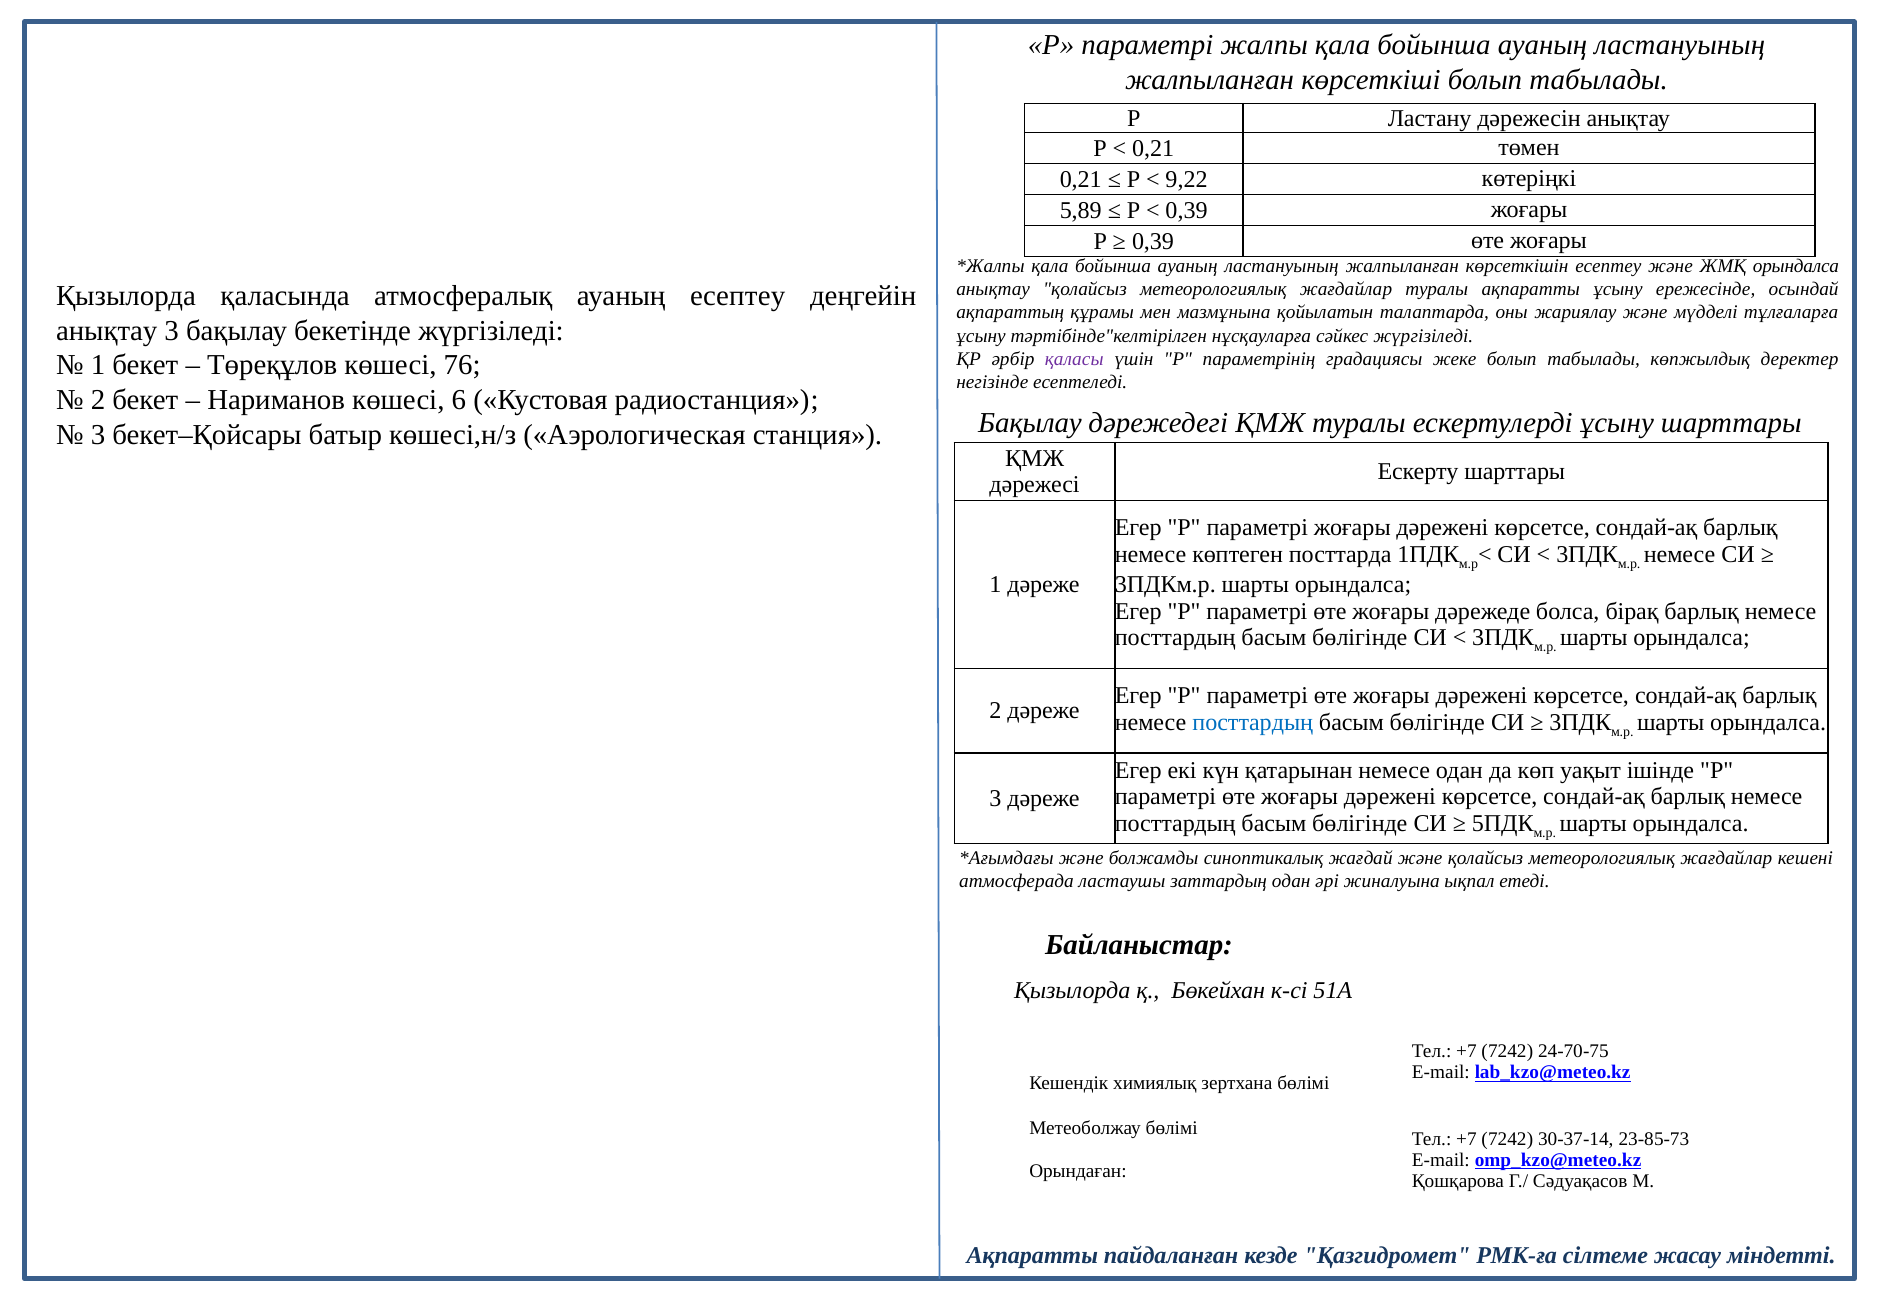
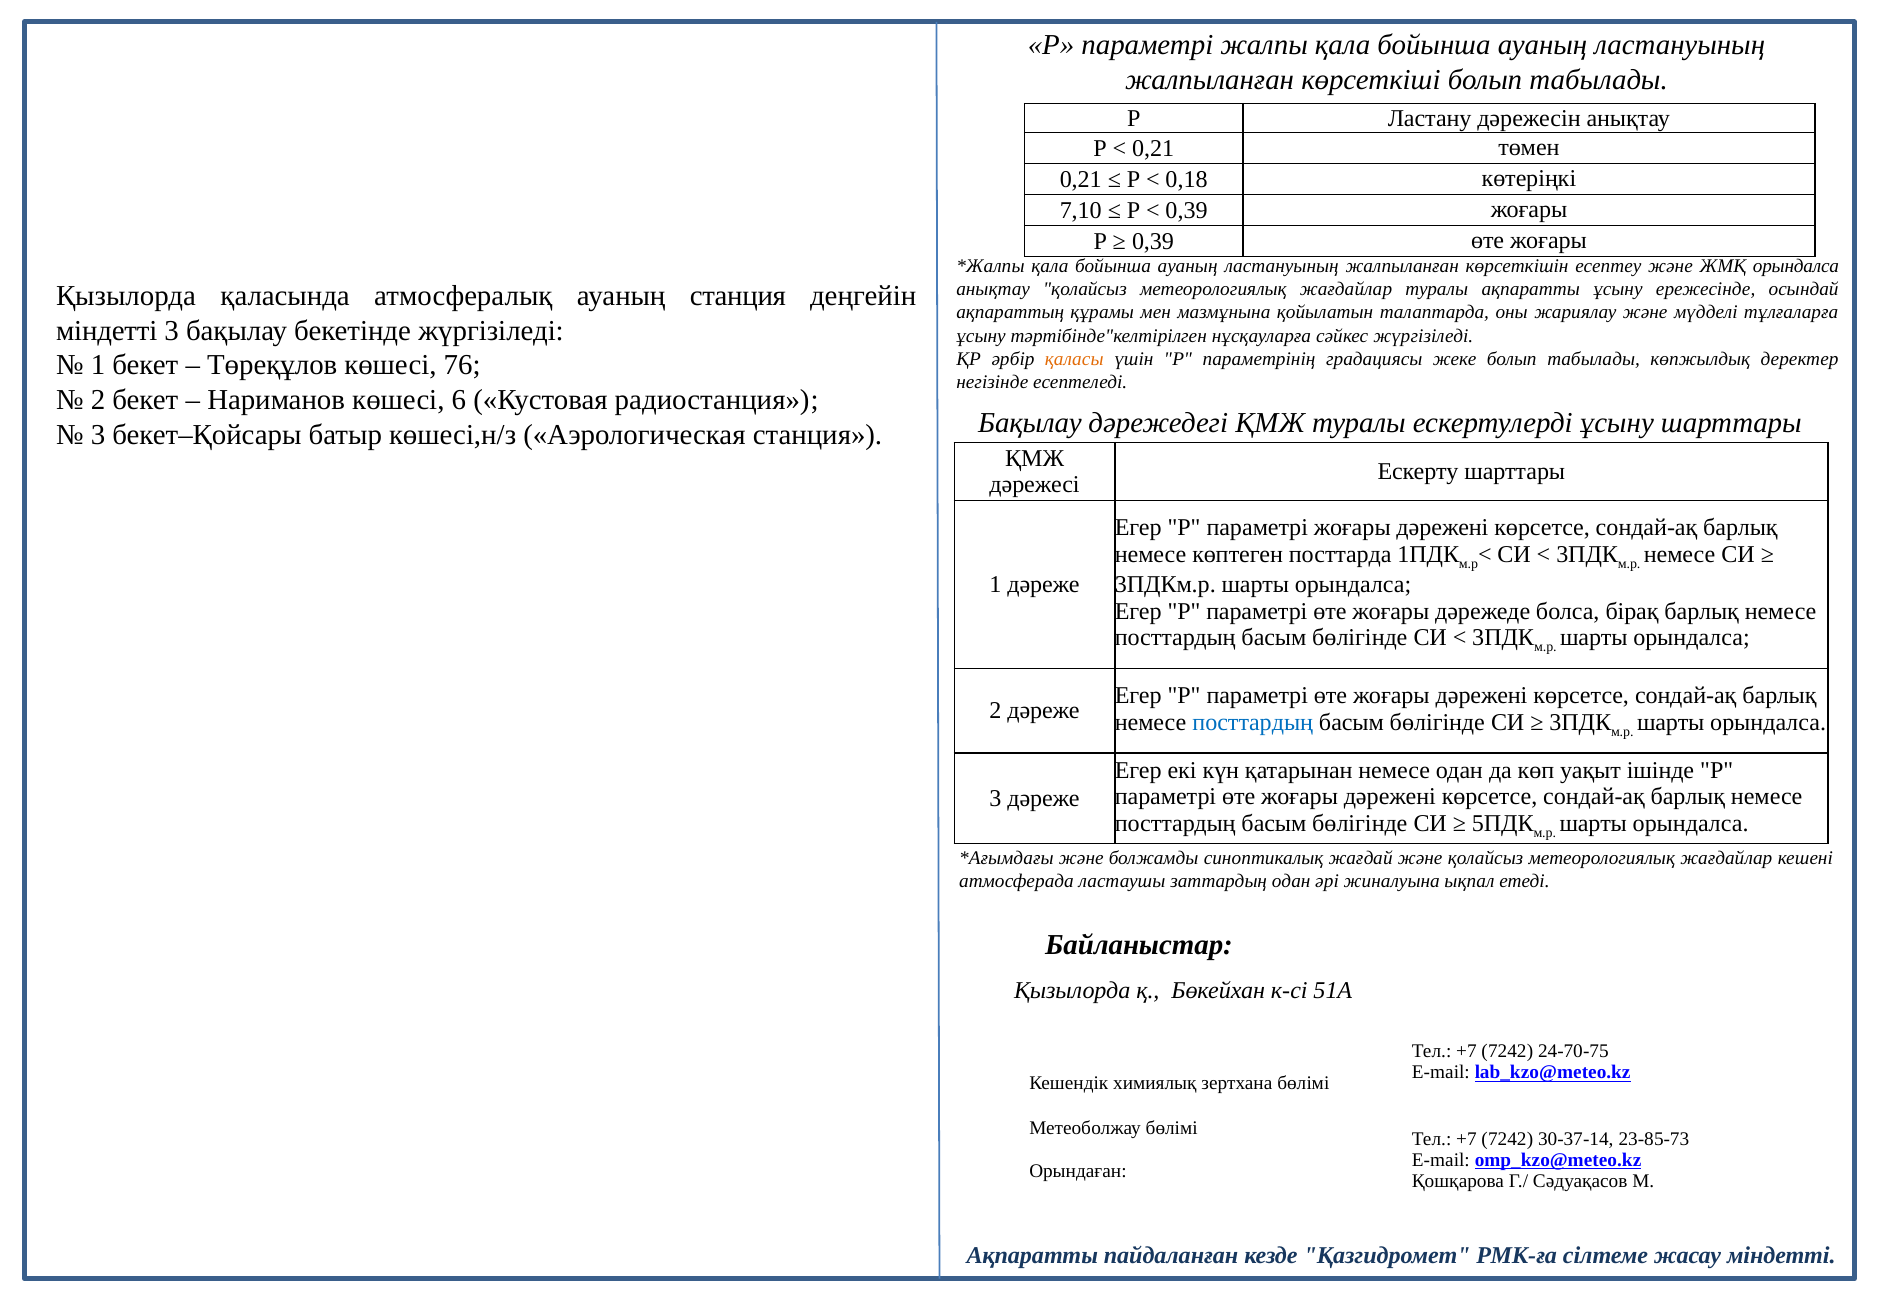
9,22: 9,22 -> 0,18
5,89: 5,89 -> 7,10
ауаның есептеу: есептеу -> станция
анықтау at (107, 330): анықтау -> міндетті
қаласы colour: purple -> orange
